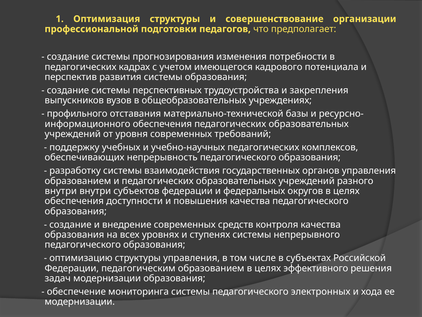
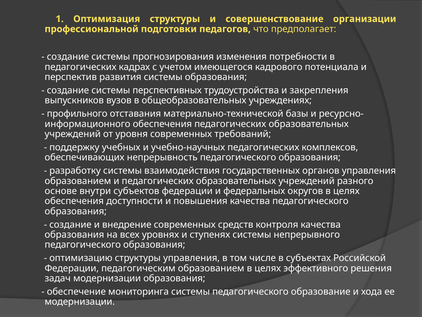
внутри at (61, 191): внутри -> основе
электронных: электронных -> образование
